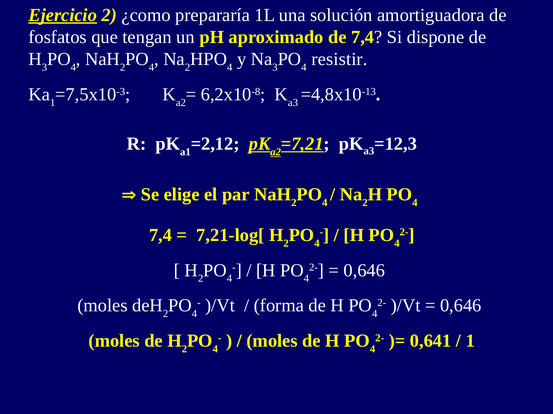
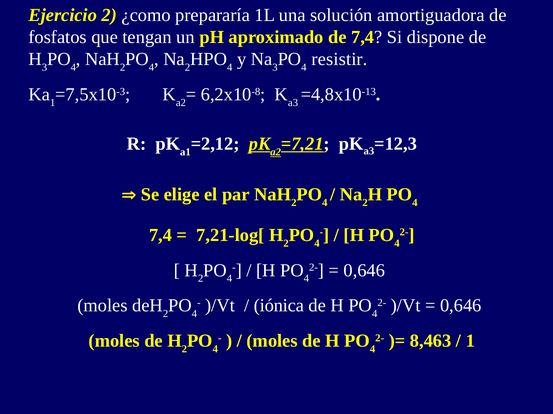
Ejercicio underline: present -> none
forma: forma -> iónica
0,641: 0,641 -> 8,463
